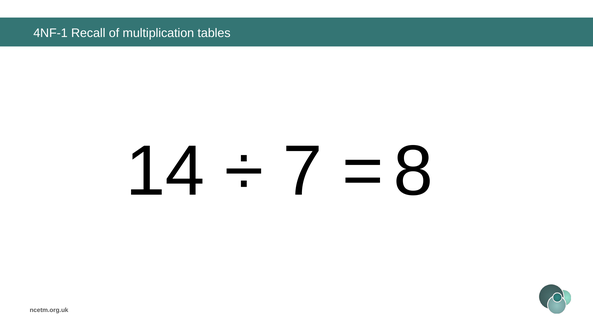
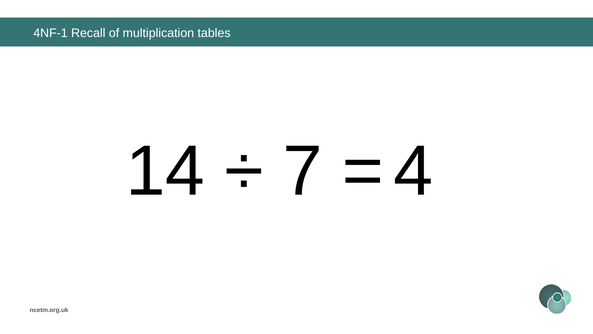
8: 8 -> 4
